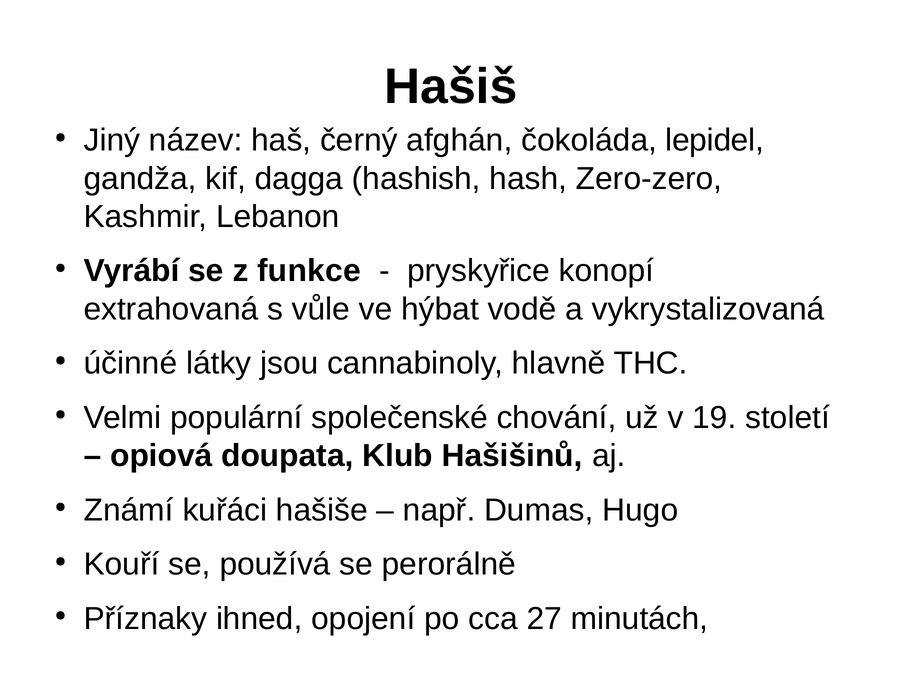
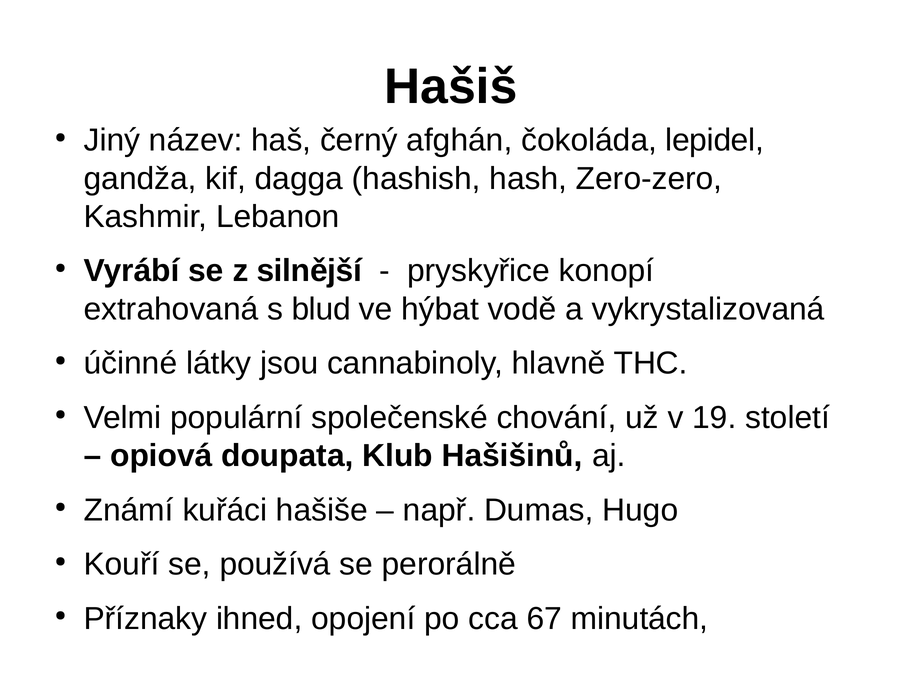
funkce: funkce -> silnější
vůle: vůle -> blud
27: 27 -> 67
